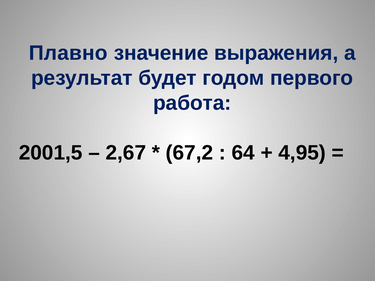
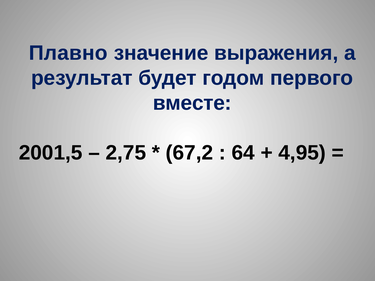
работа: работа -> вместе
2,67: 2,67 -> 2,75
